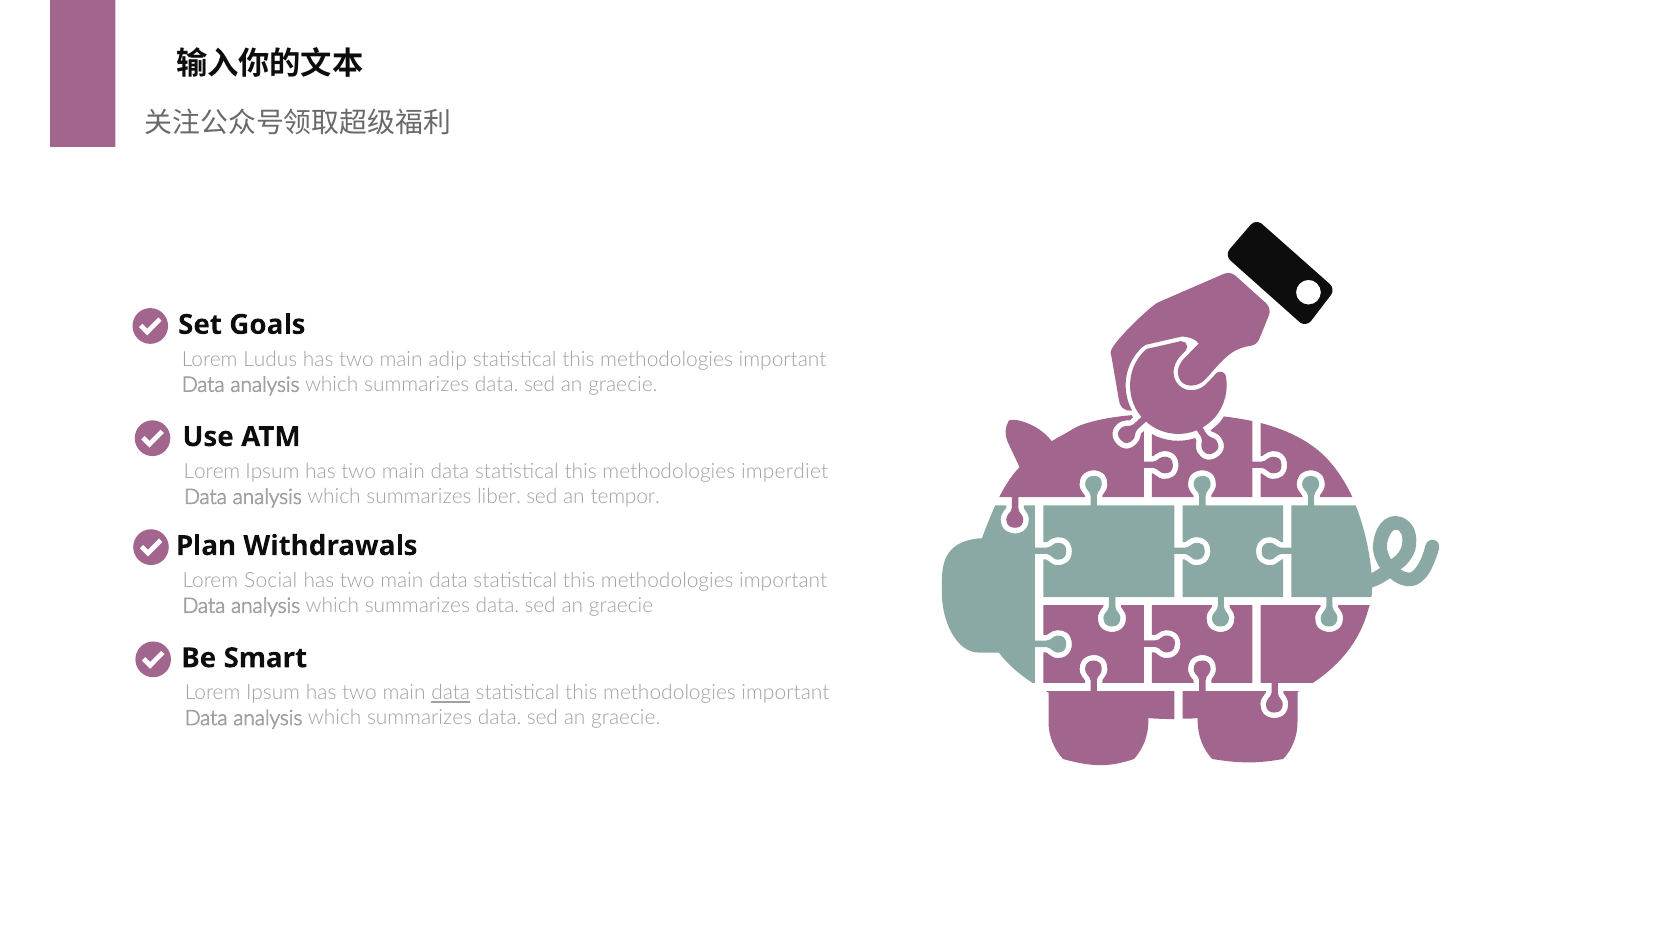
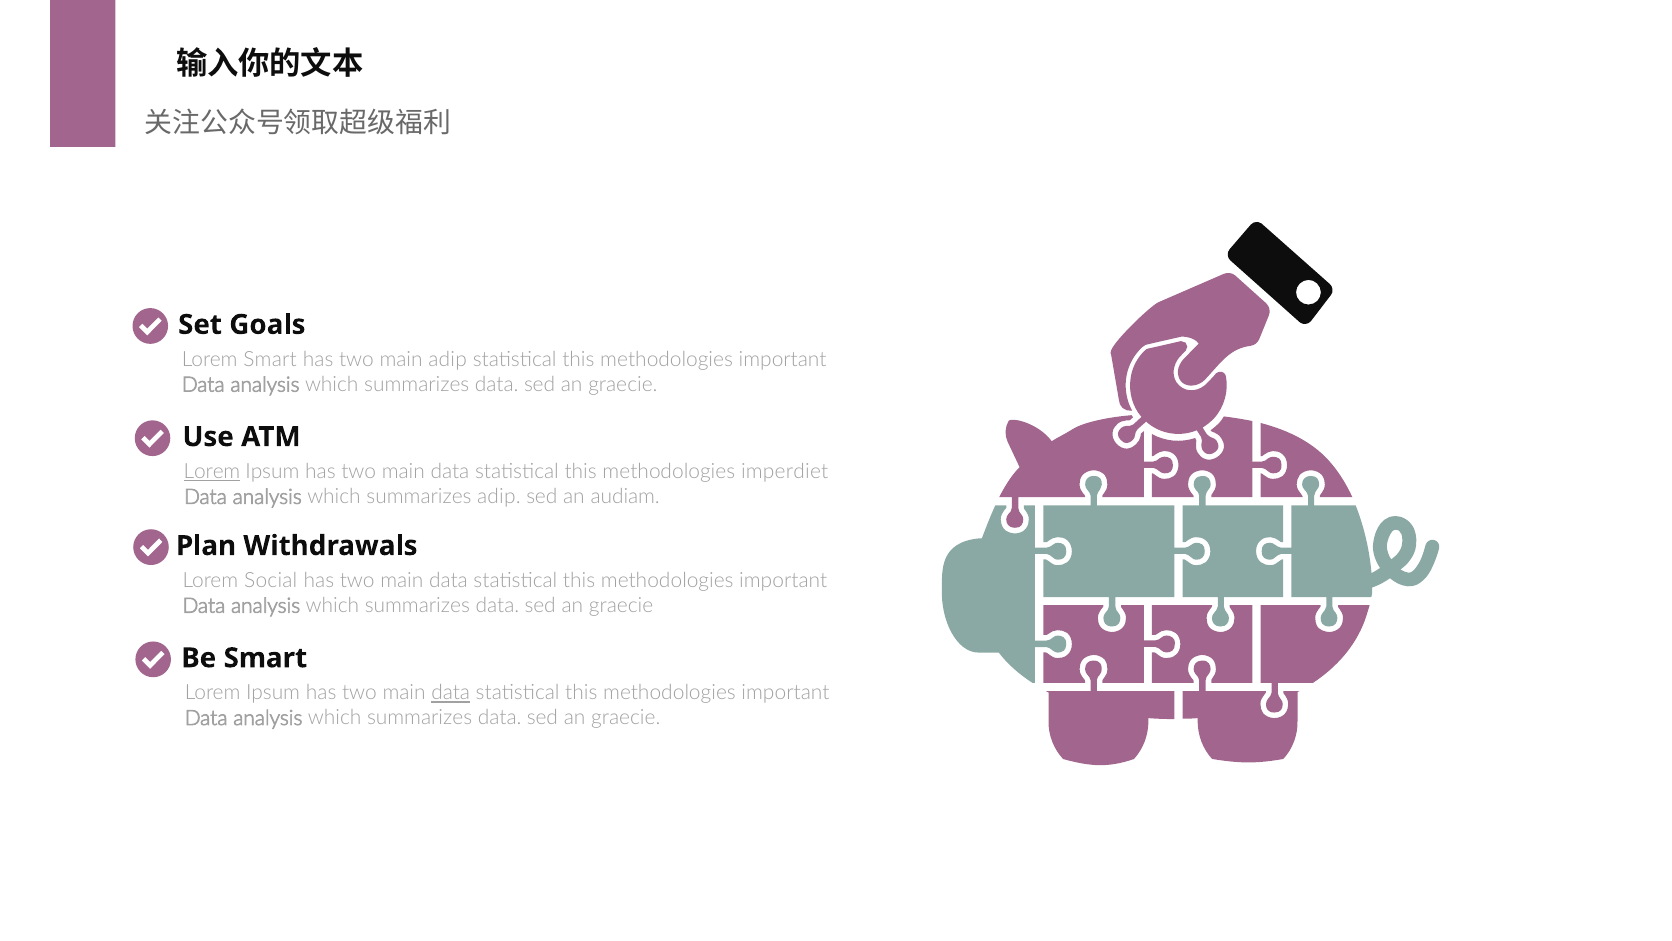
Lorem Ludus: Ludus -> Smart
Lorem at (212, 472) underline: none -> present
summarizes liber: liber -> adip
tempor: tempor -> audiam
